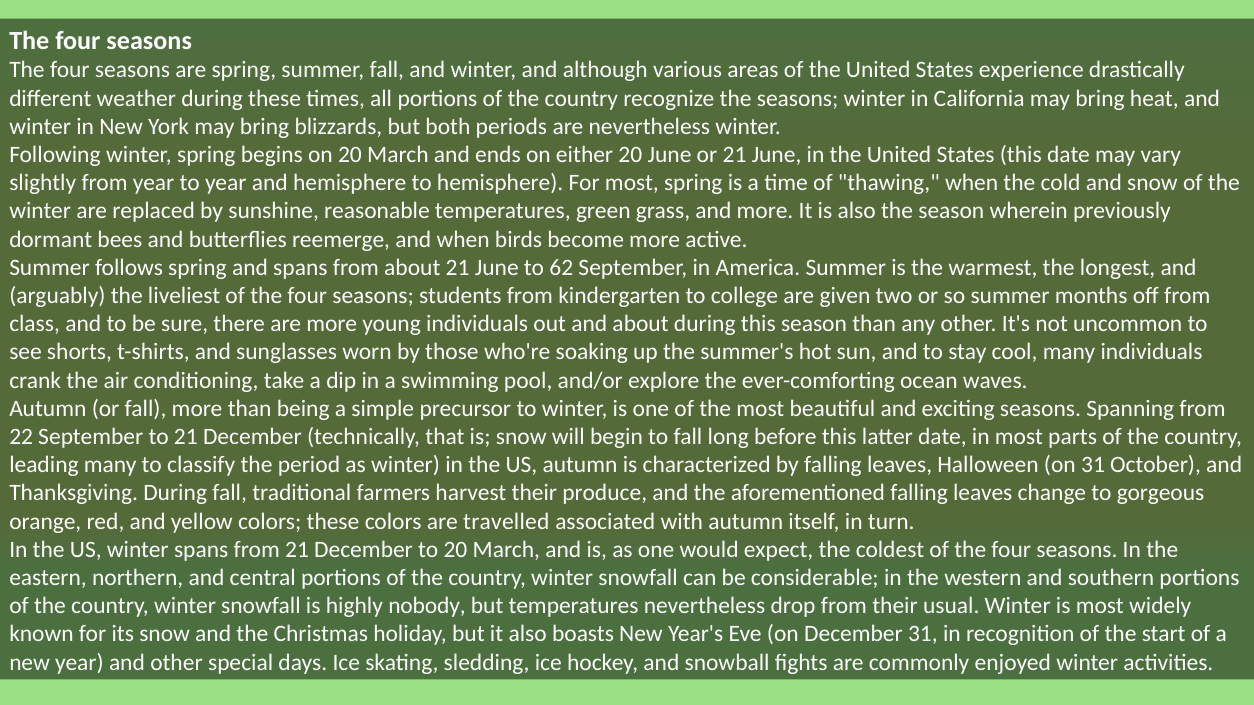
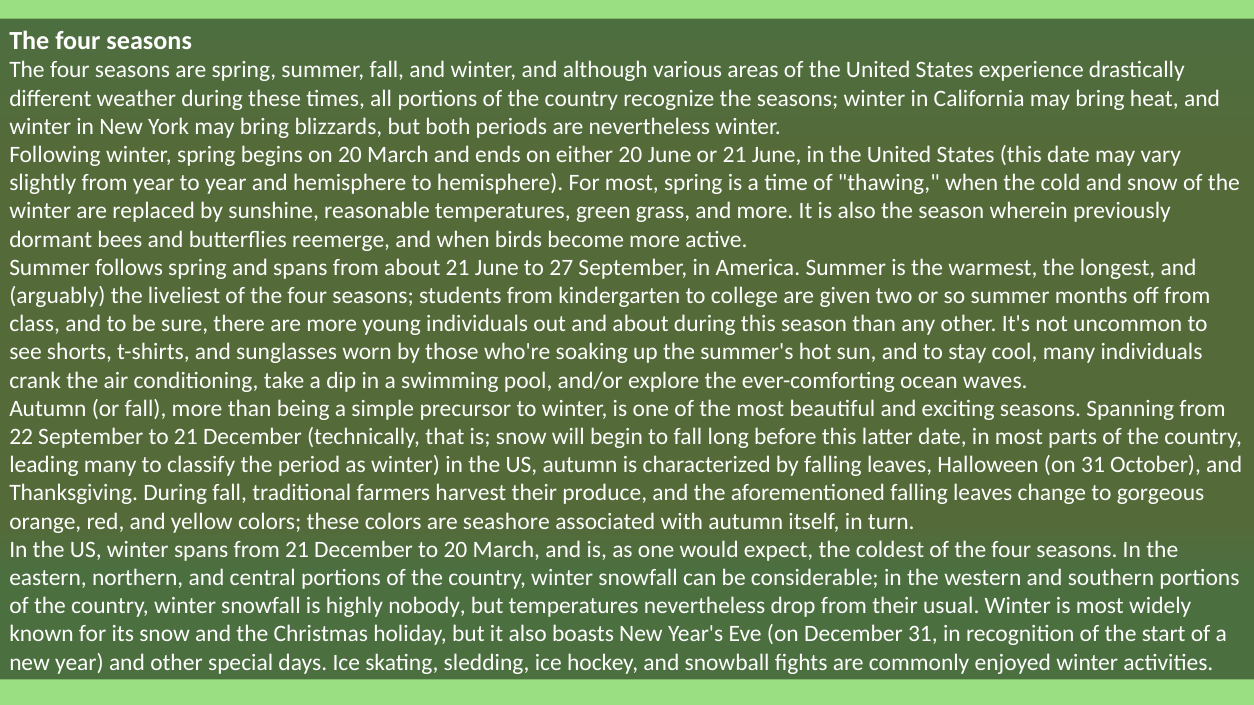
62: 62 -> 27
travelled: travelled -> seashore
